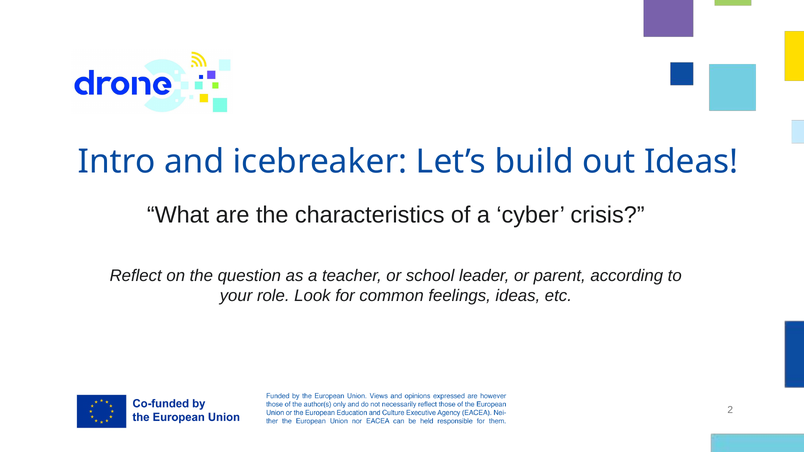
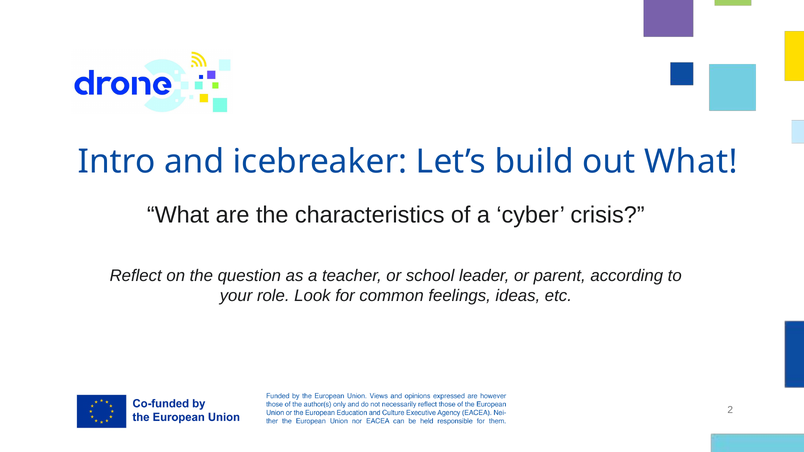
out Ideas: Ideas -> What
